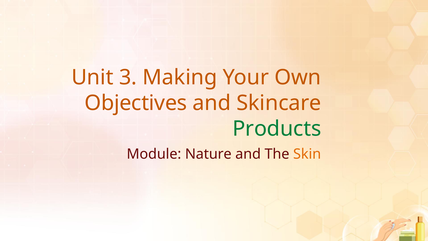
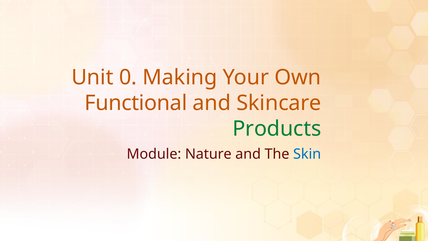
3: 3 -> 0
Objectives: Objectives -> Functional
Skin colour: orange -> blue
